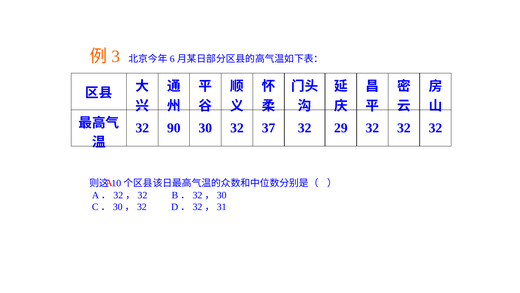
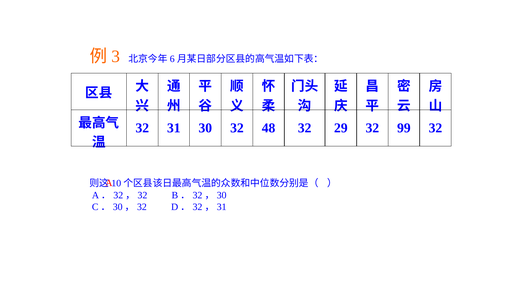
90: 90 -> 31
37: 37 -> 48
29 32 32: 32 -> 99
